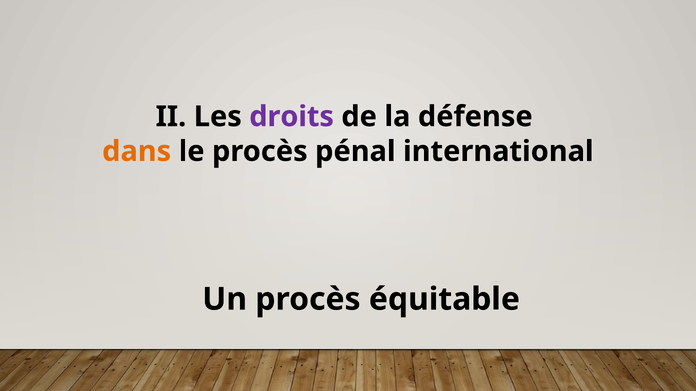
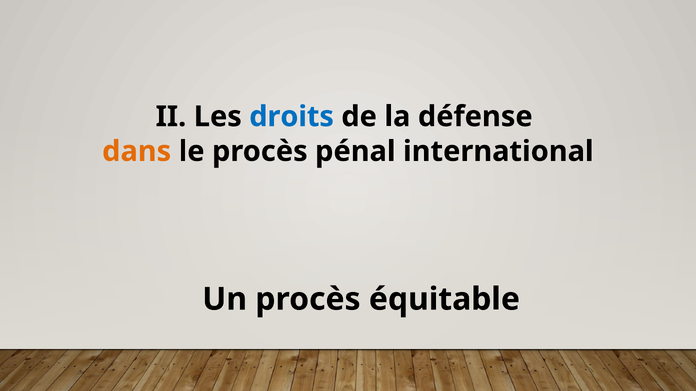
droits colour: purple -> blue
